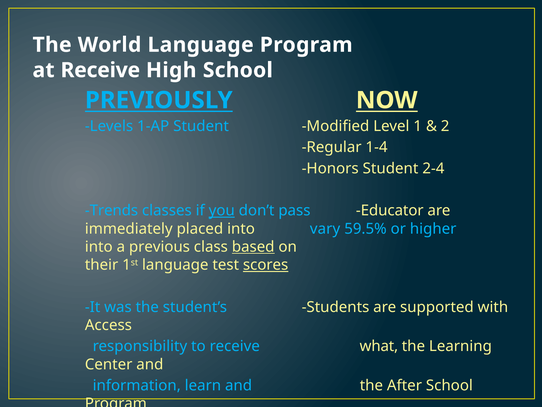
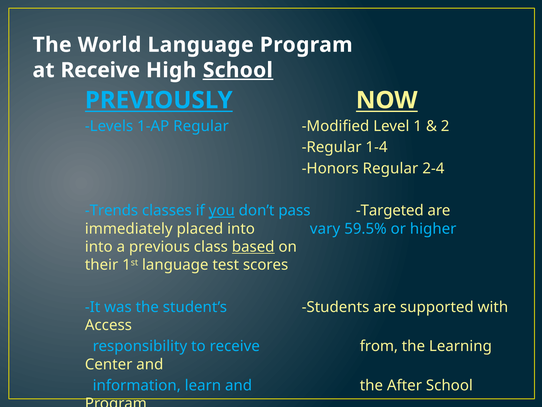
School at (238, 70) underline: none -> present
1-AP Student: Student -> Regular
Honors Student: Student -> Regular
Educator: Educator -> Targeted
scores underline: present -> none
what: what -> from
